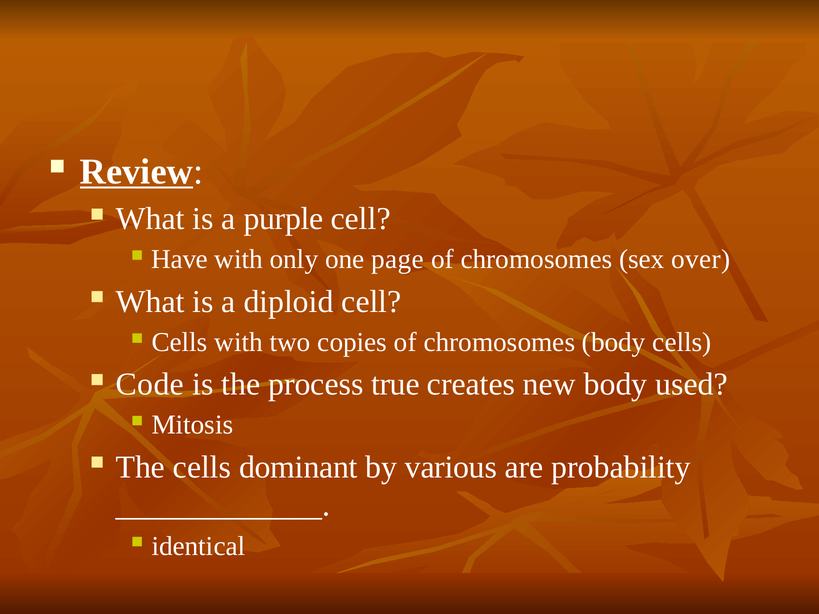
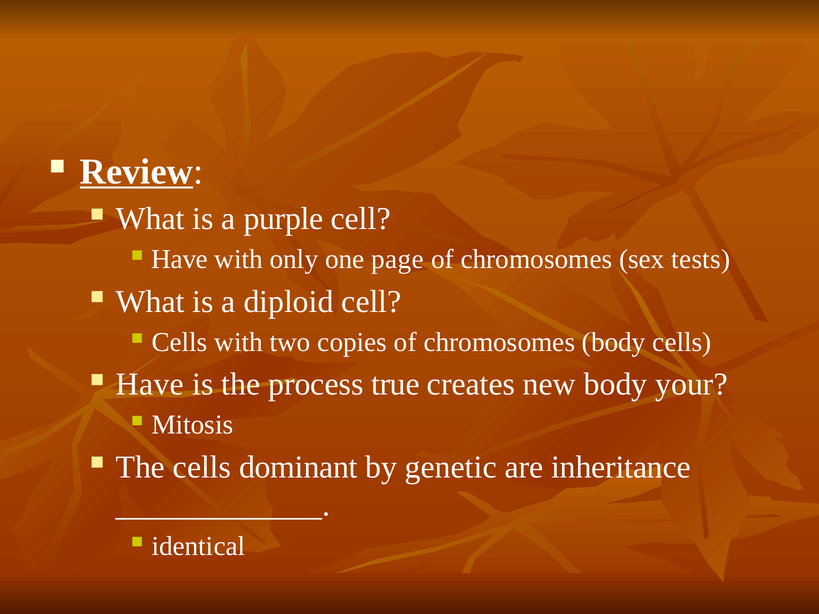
over: over -> tests
Code at (150, 385): Code -> Have
used: used -> your
various: various -> genetic
probability: probability -> inheritance
